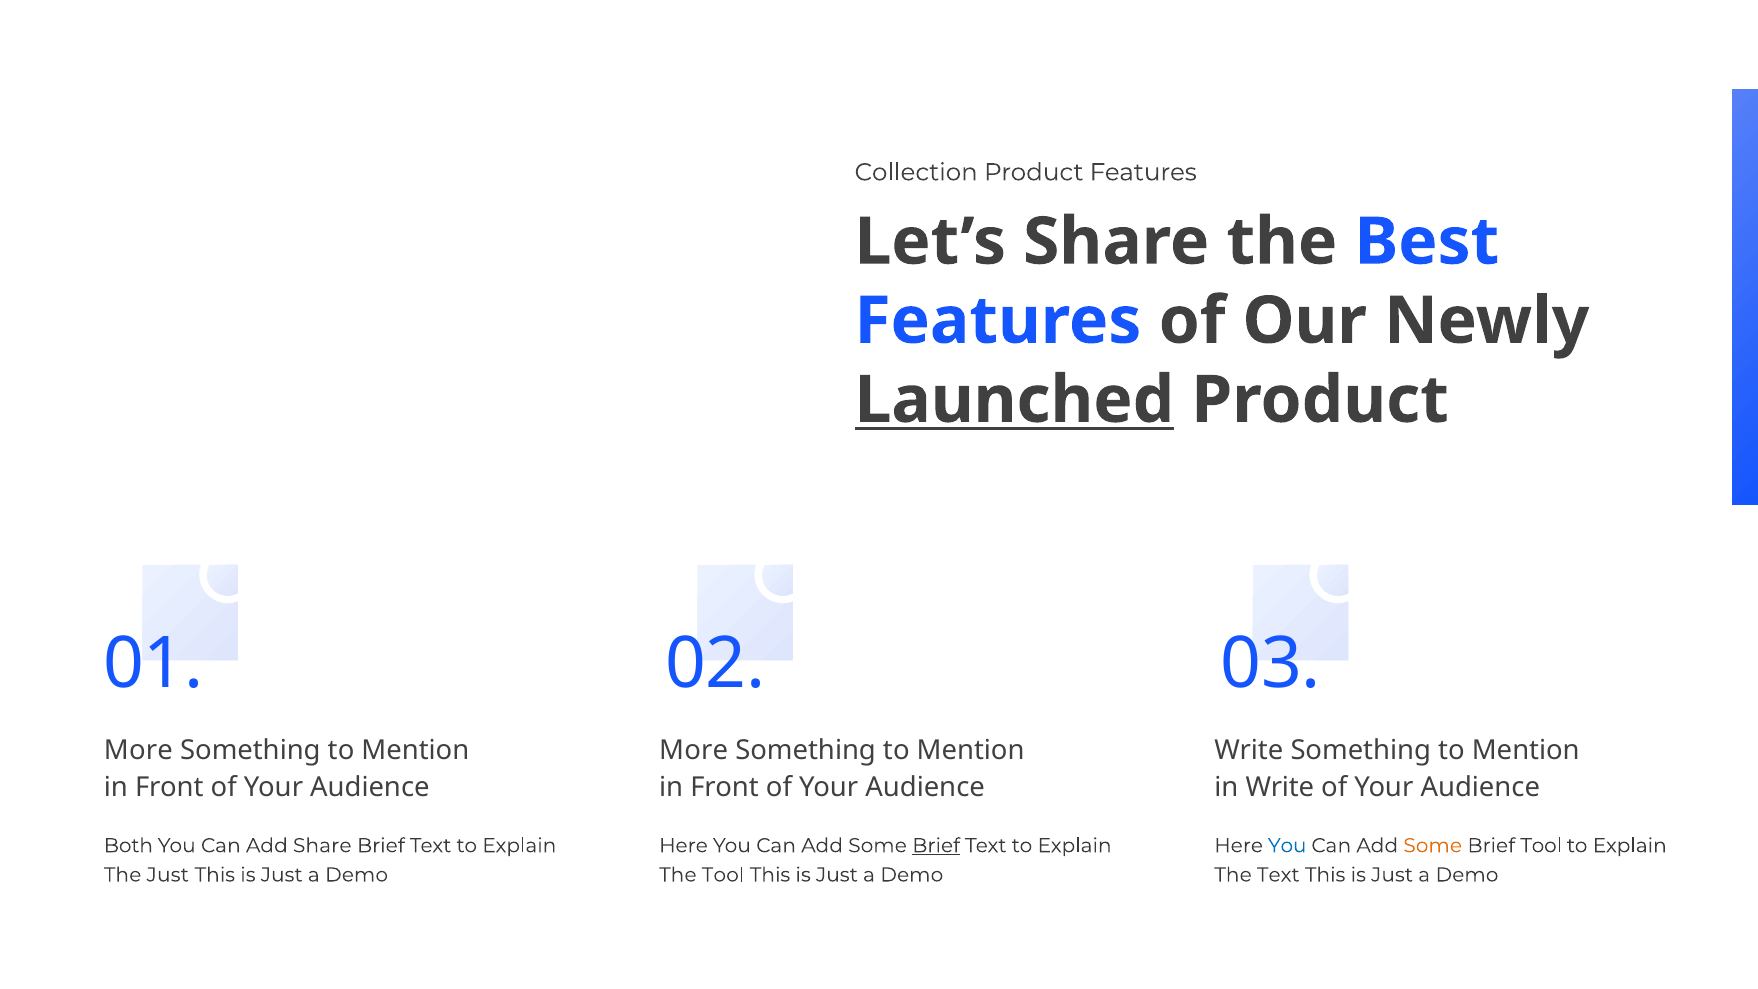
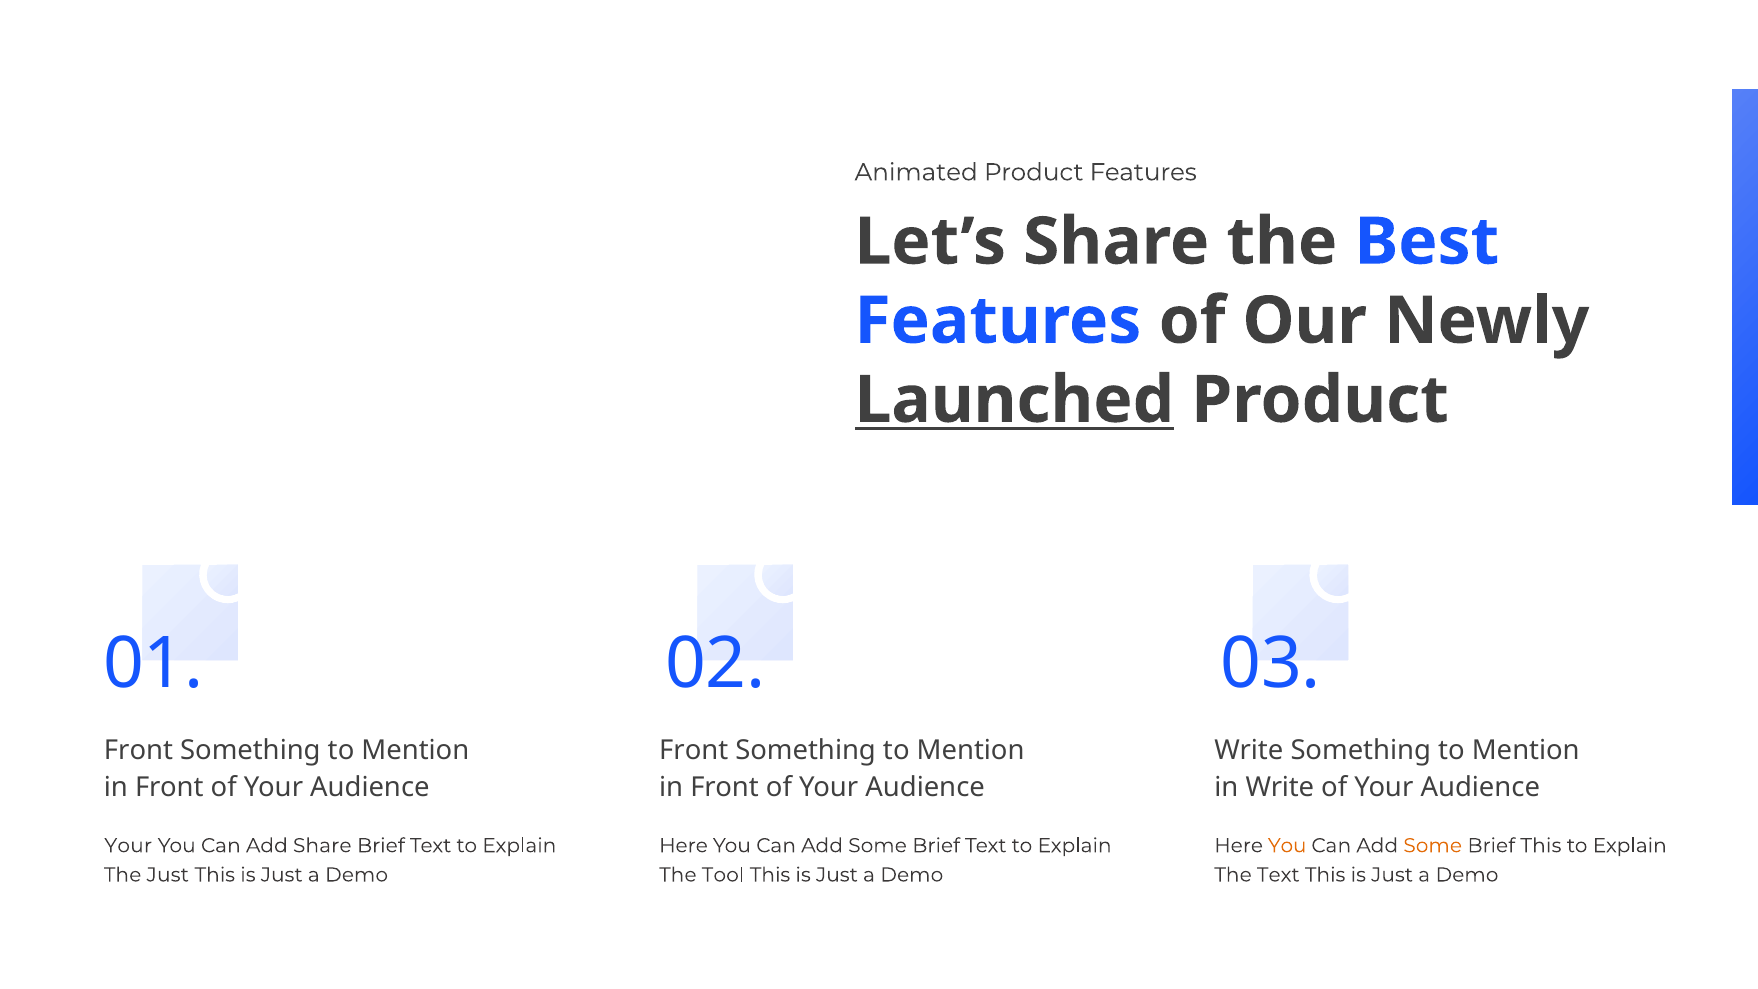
Collection: Collection -> Animated
More at (138, 750): More -> Front
More at (694, 750): More -> Front
Both at (128, 845): Both -> Your
Brief at (936, 845) underline: present -> none
You at (1287, 845) colour: blue -> orange
Brief Tool: Tool -> This
